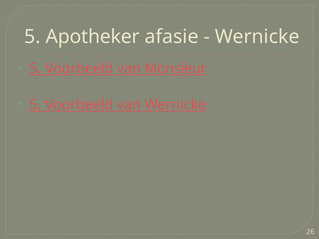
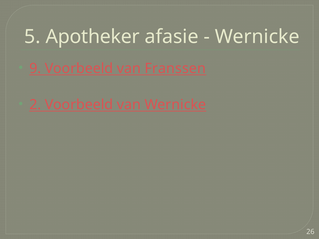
5 at (35, 69): 5 -> 9
Monsieur: Monsieur -> Franssen
5 at (35, 105): 5 -> 2
